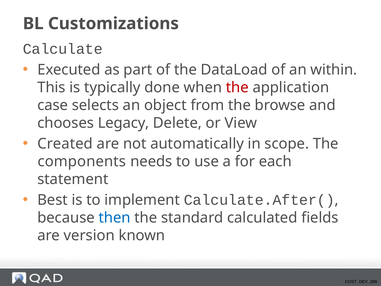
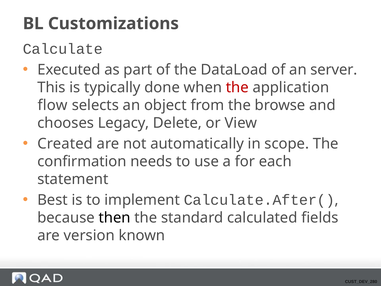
within: within -> server
case: case -> flow
components: components -> confirmation
then colour: blue -> black
